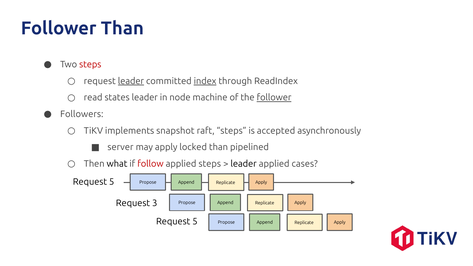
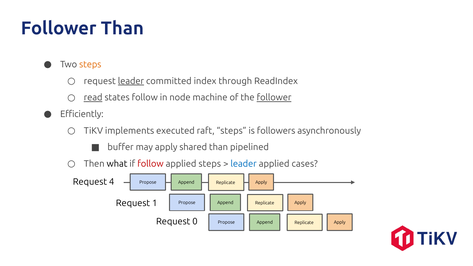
steps at (90, 65) colour: red -> orange
index underline: present -> none
read underline: none -> present
states leader: leader -> follow
Followers: Followers -> Efficiently
snapshot: snapshot -> executed
accepted: accepted -> followers
server: server -> buffer
locked: locked -> shared
leader at (244, 164) colour: black -> blue
5 at (112, 182): 5 -> 4
3: 3 -> 1
5 at (195, 222): 5 -> 0
